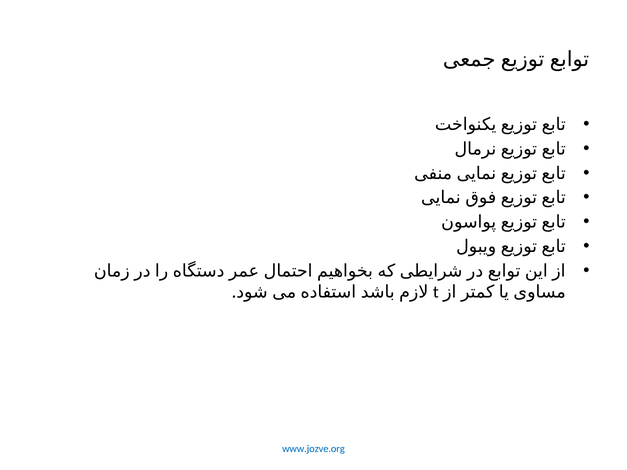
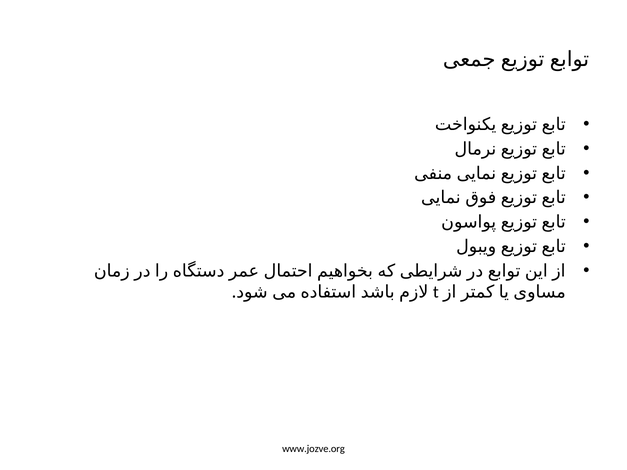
www.jozve.org colour: blue -> black
